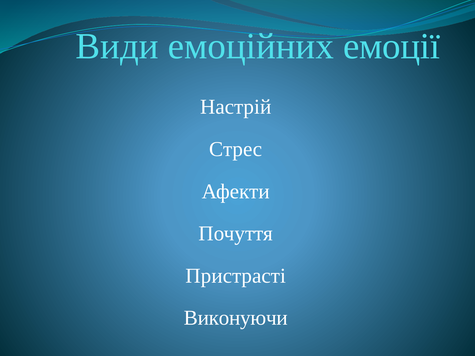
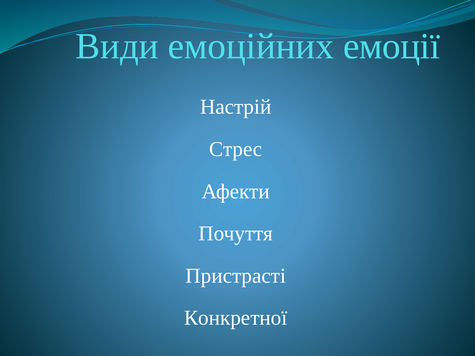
Виконуючи: Виконуючи -> Конкретної
